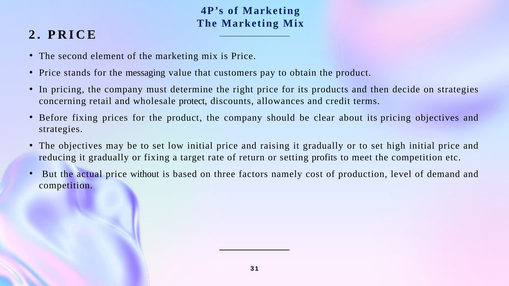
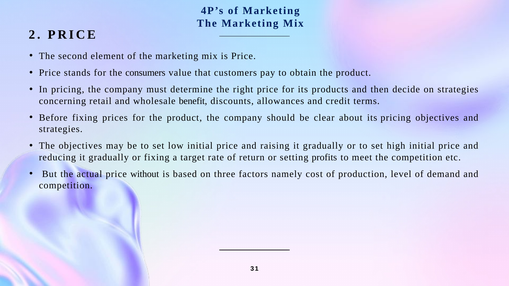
messaging: messaging -> consumers
protect: protect -> benefit
